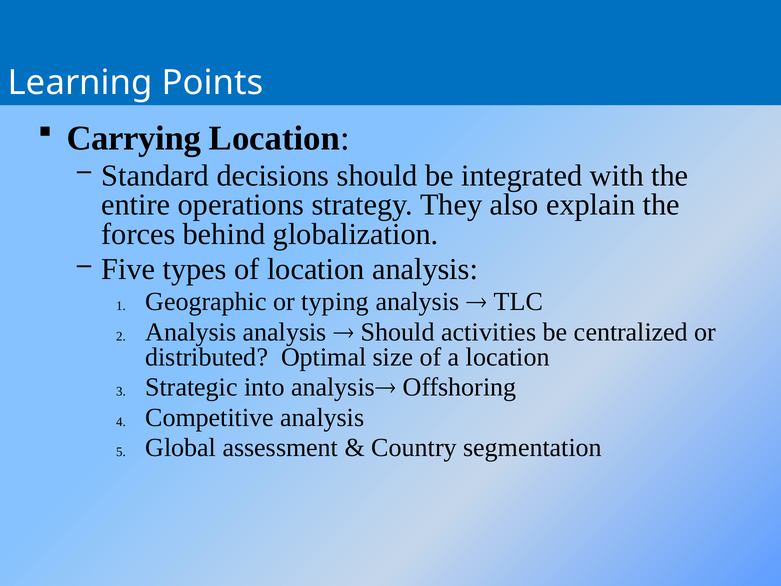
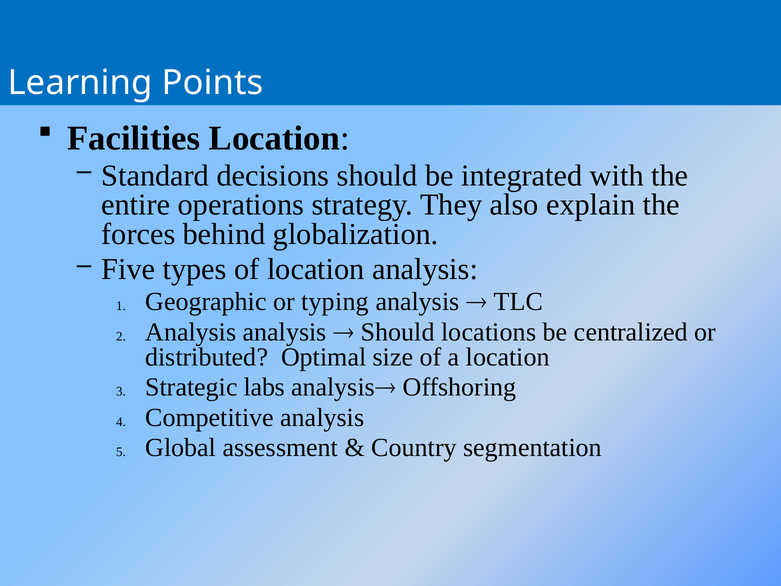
Carrying: Carrying -> Facilities
activities: activities -> locations
into: into -> labs
